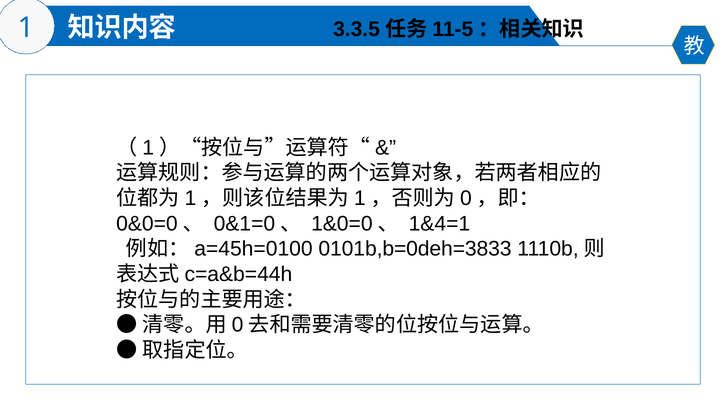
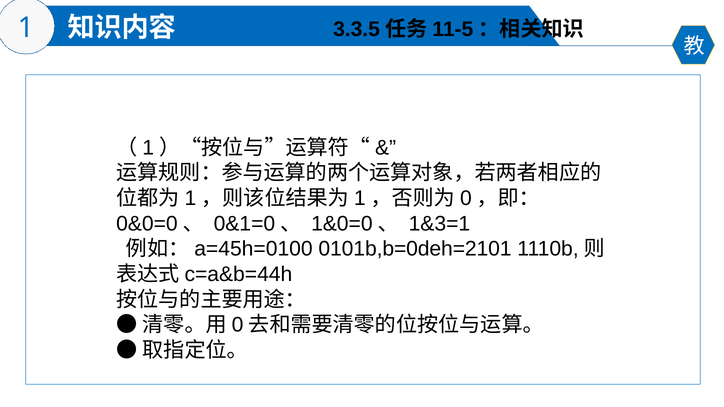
1&4=1: 1&4=1 -> 1&3=1
0101b,b=0deh=3833: 0101b,b=0deh=3833 -> 0101b,b=0deh=2101
